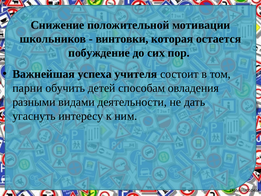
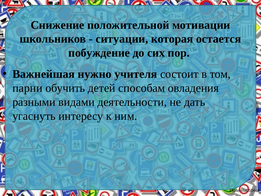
винтовки: винтовки -> ситуации
успеха: успеха -> нужно
